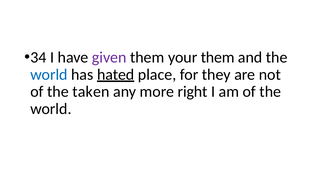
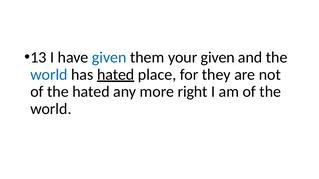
34: 34 -> 13
given at (109, 57) colour: purple -> blue
your them: them -> given
the taken: taken -> hated
